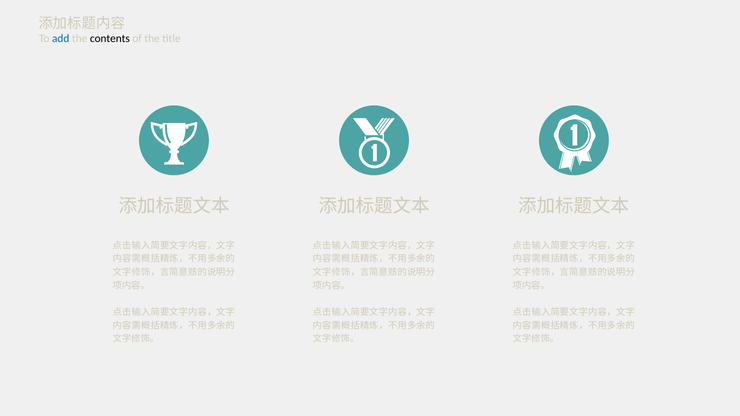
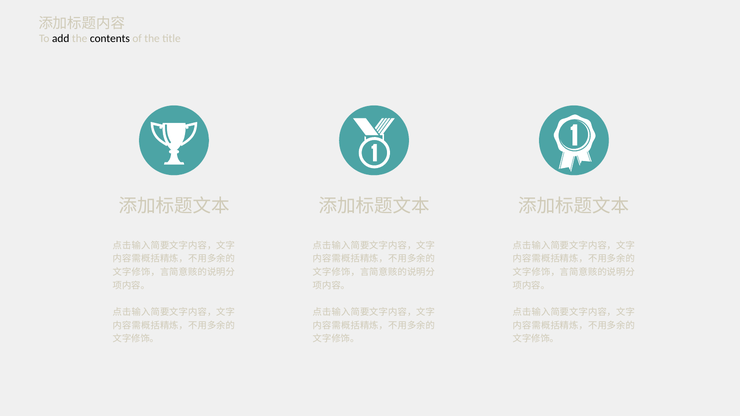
add colour: blue -> black
